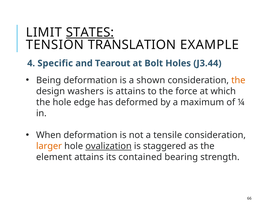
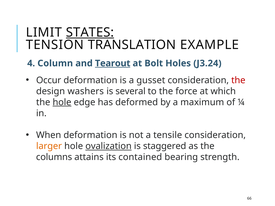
Specific: Specific -> Column
Tearout underline: none -> present
J3.44: J3.44 -> J3.24
Being: Being -> Occur
shown: shown -> gusset
the at (238, 80) colour: orange -> red
is attains: attains -> several
hole at (62, 102) underline: none -> present
element: element -> columns
